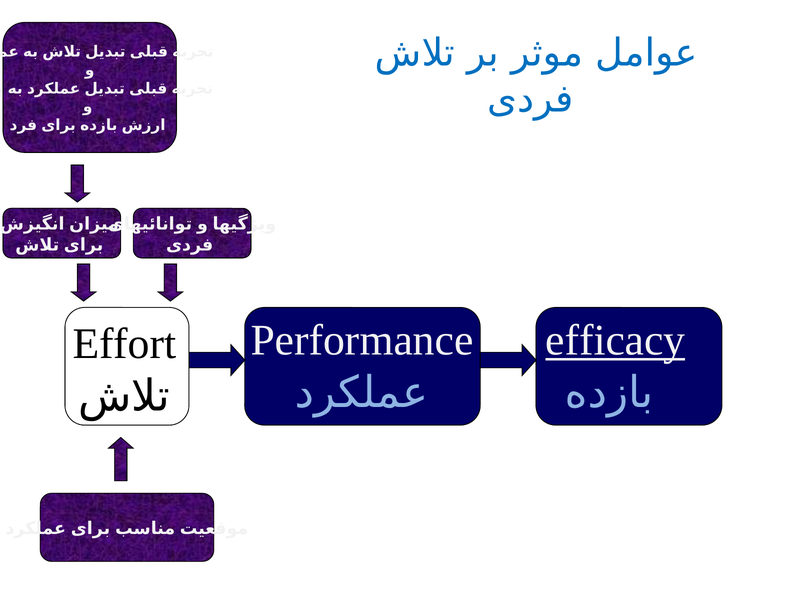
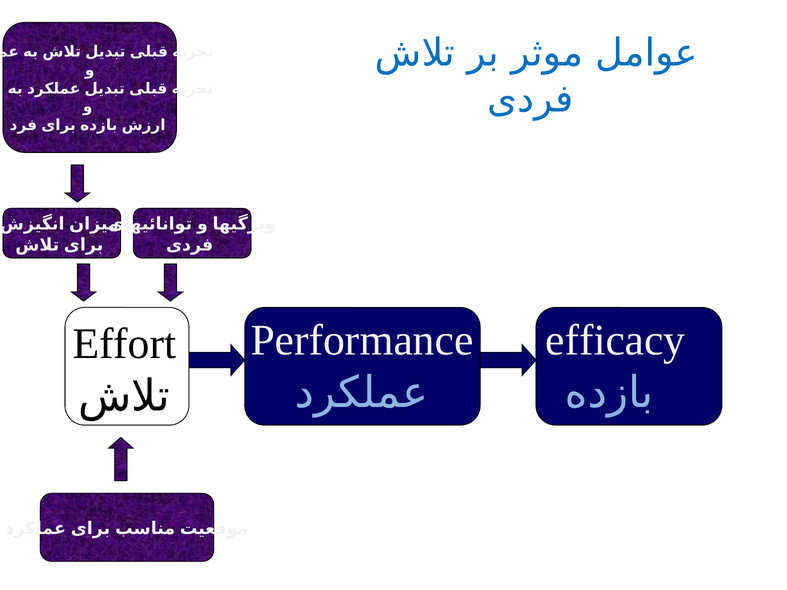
efficacy underline: present -> none
